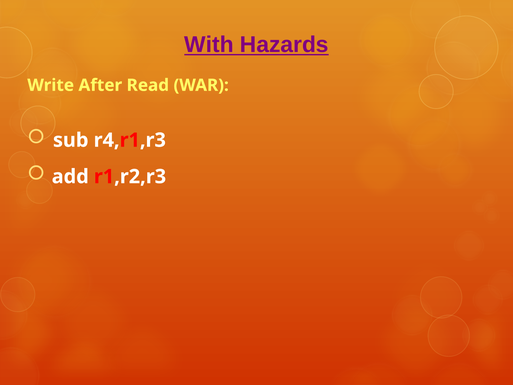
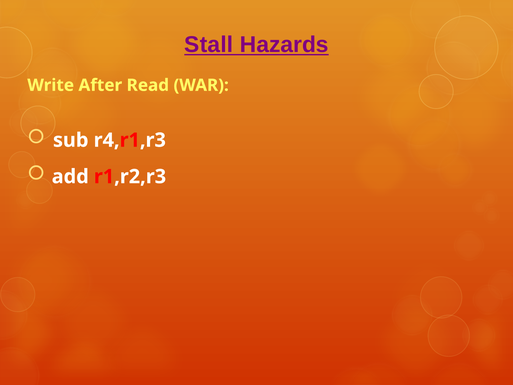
With: With -> Stall
